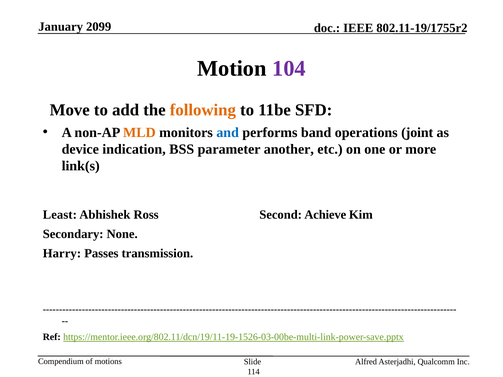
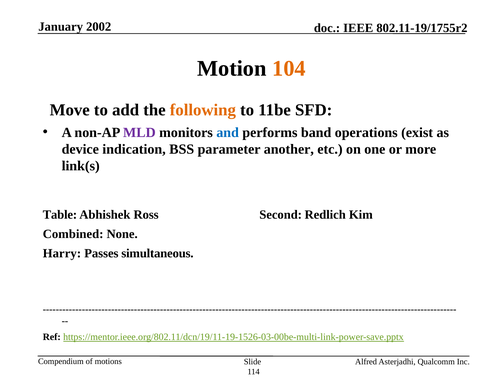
2099: 2099 -> 2002
104 colour: purple -> orange
MLD colour: orange -> purple
joint: joint -> exist
Least: Least -> Table
Achieve: Achieve -> Redlich
Secondary: Secondary -> Combined
transmission: transmission -> simultaneous
